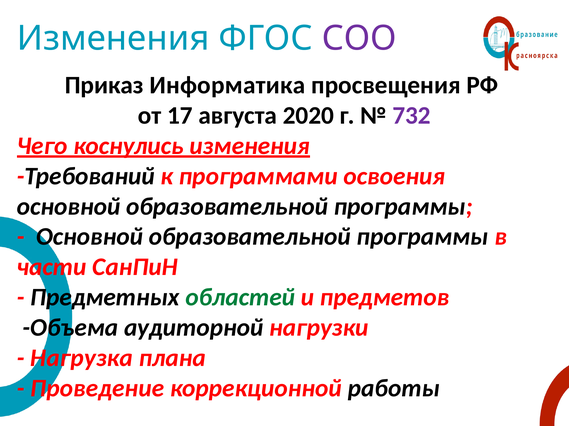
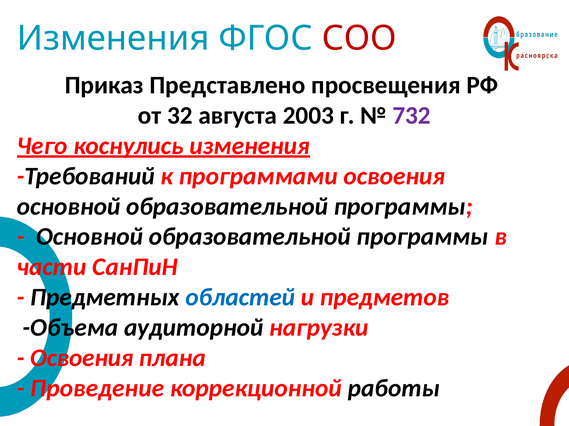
СОО colour: purple -> red
Информатика: Информатика -> Представлено
17: 17 -> 32
2020: 2020 -> 2003
областей colour: green -> blue
Нагрузка at (82, 358): Нагрузка -> Освоения
